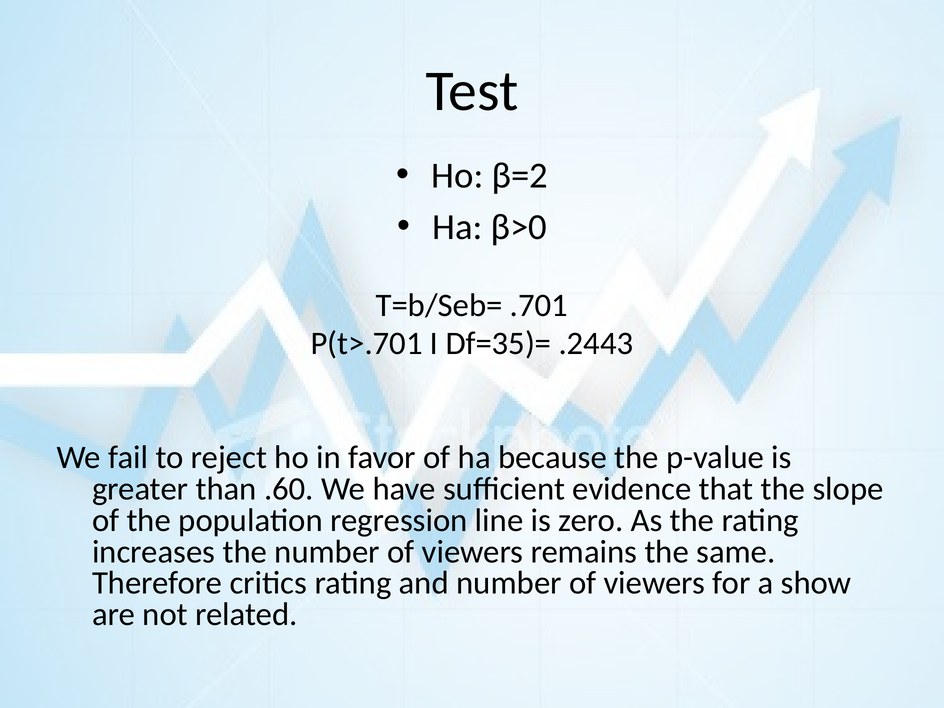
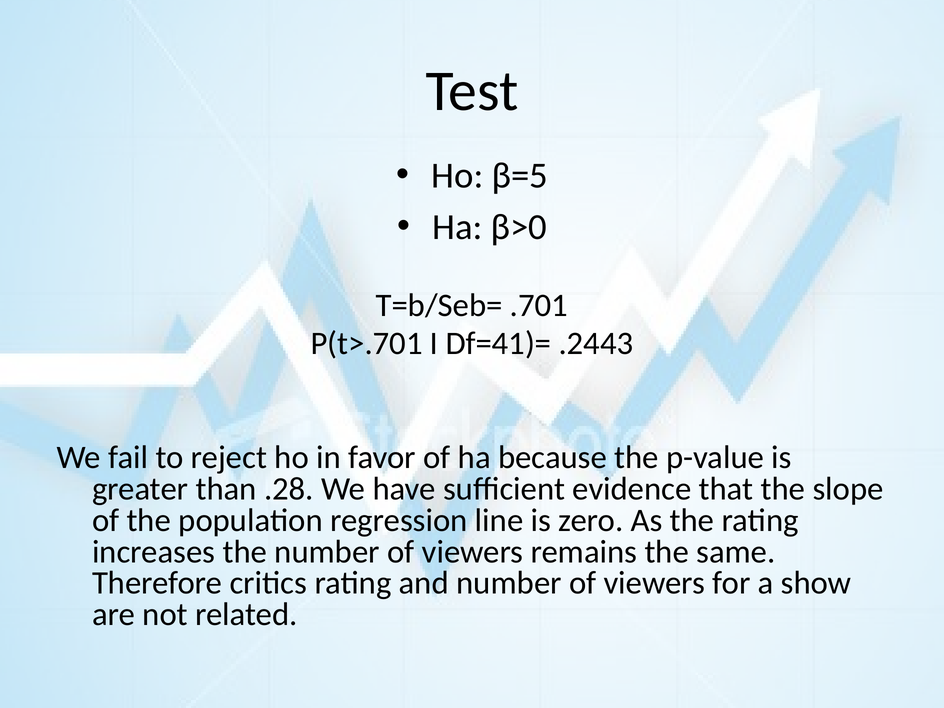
β=2: β=2 -> β=5
Df=35)=: Df=35)= -> Df=41)=
.60: .60 -> .28
